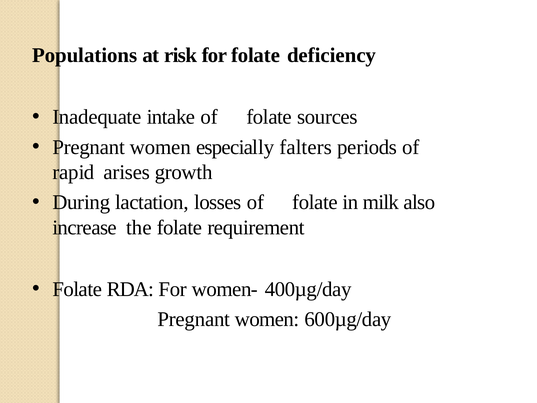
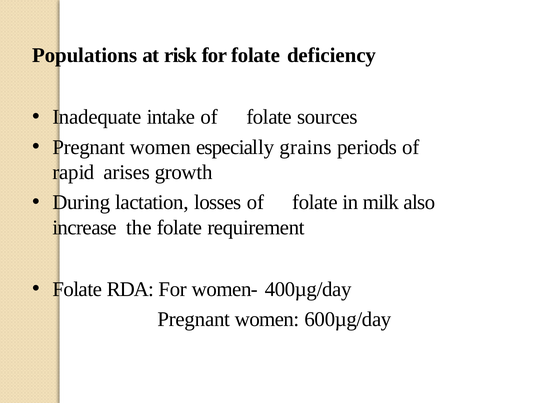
falters: falters -> grains
